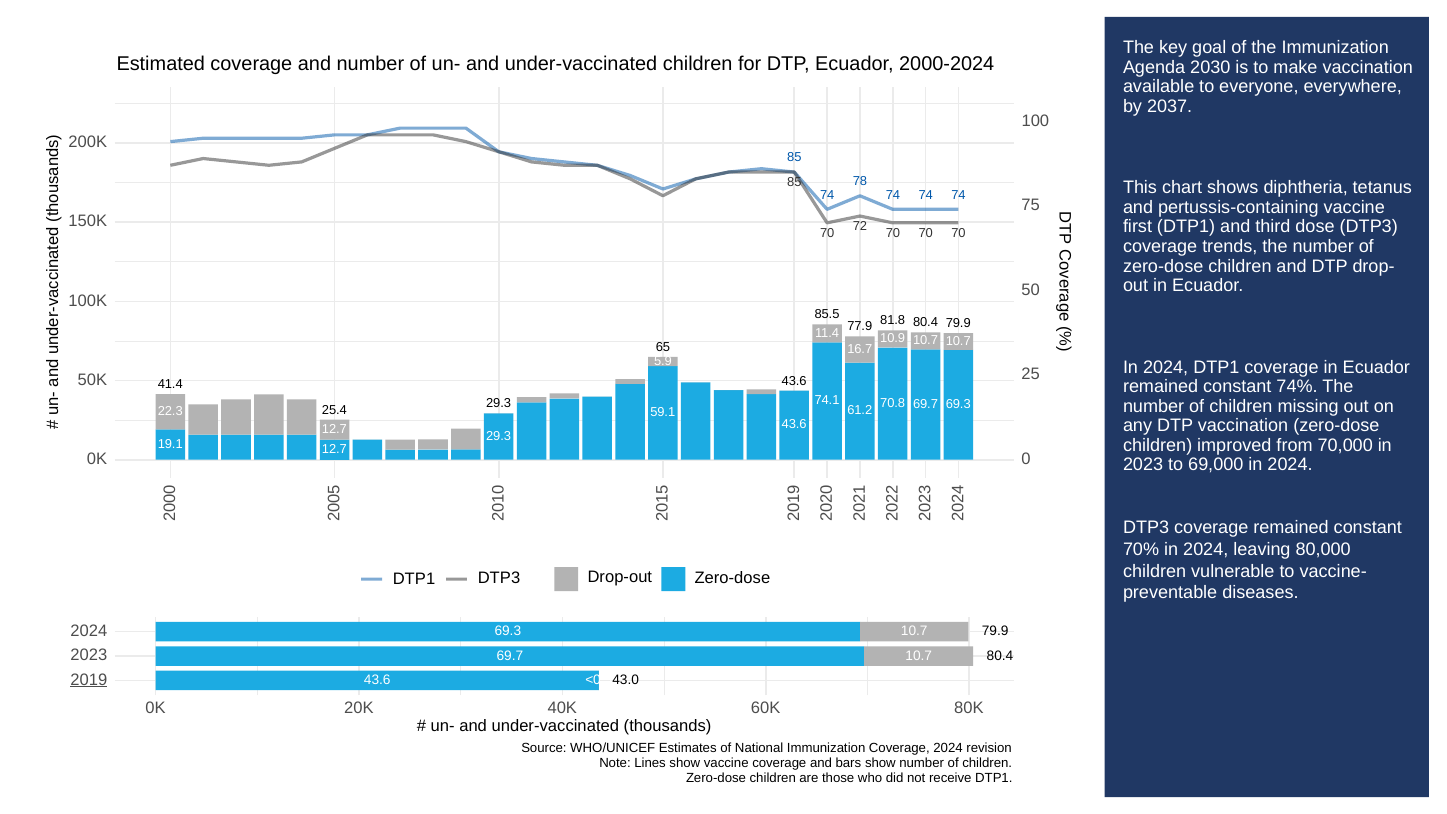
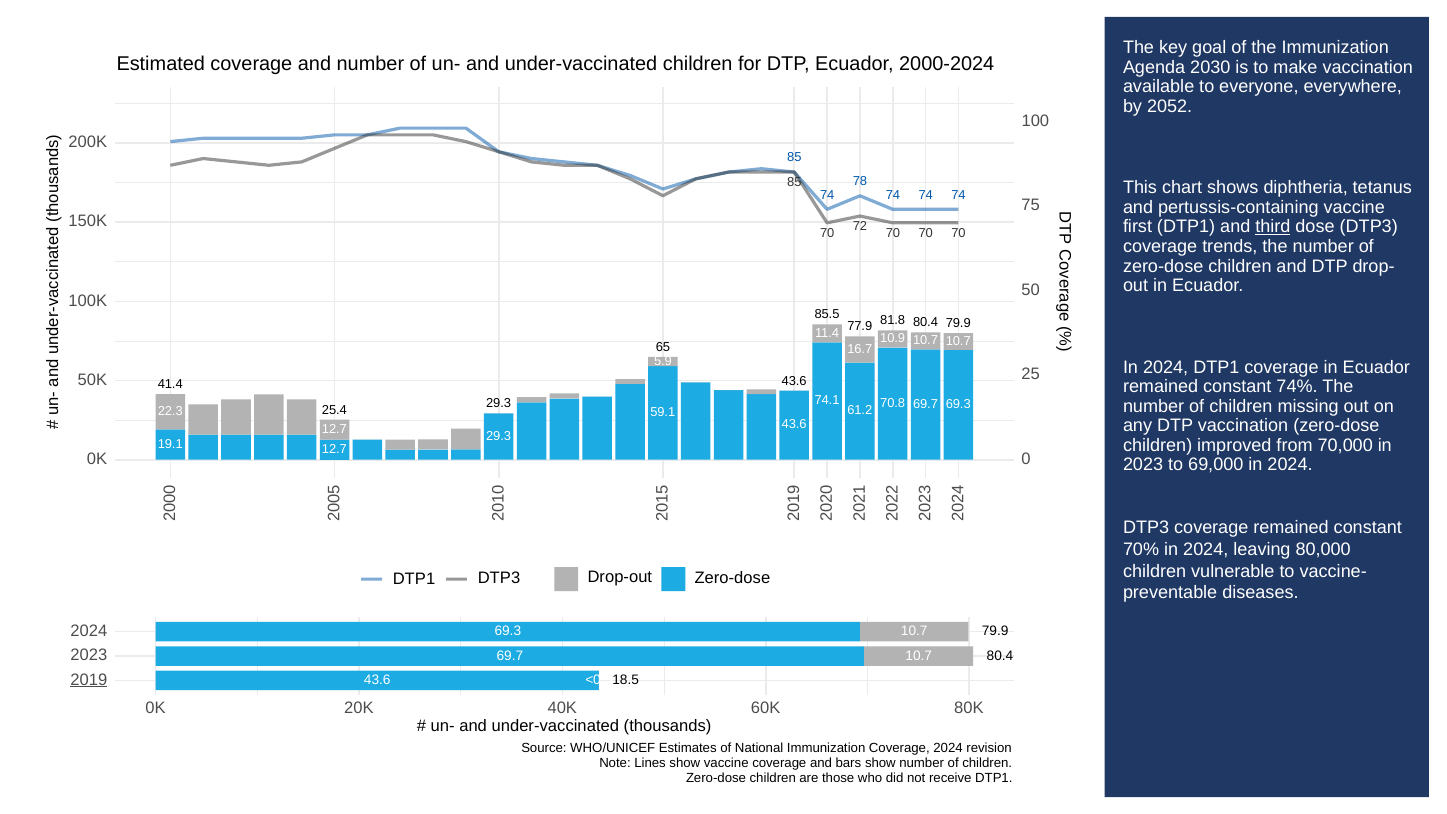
2037: 2037 -> 2052
third underline: none -> present
43.0: 43.0 -> 18.5
